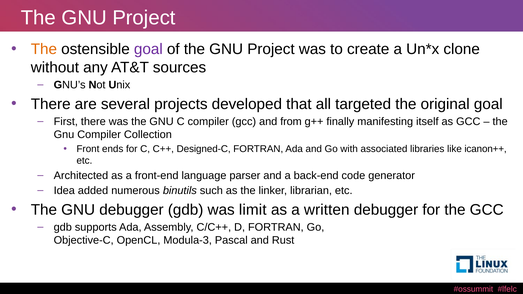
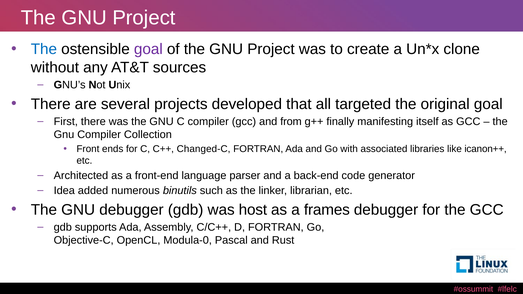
The at (44, 49) colour: orange -> blue
Designed-C: Designed-C -> Changed-C
limit: limit -> host
written: written -> frames
Modula-3: Modula-3 -> Modula-0
